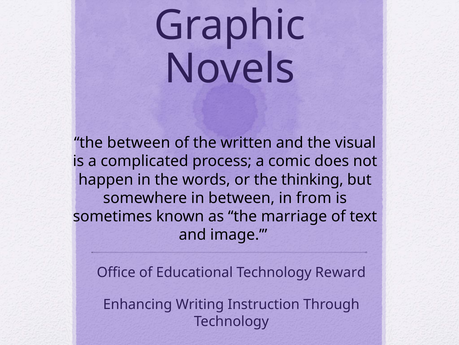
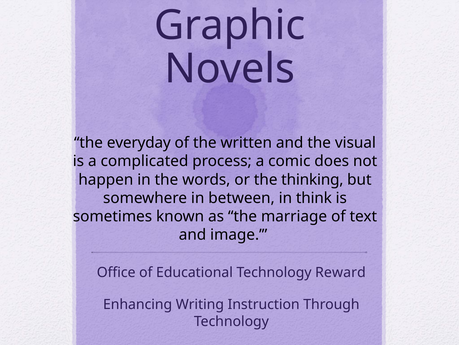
the between: between -> everyday
from: from -> think
